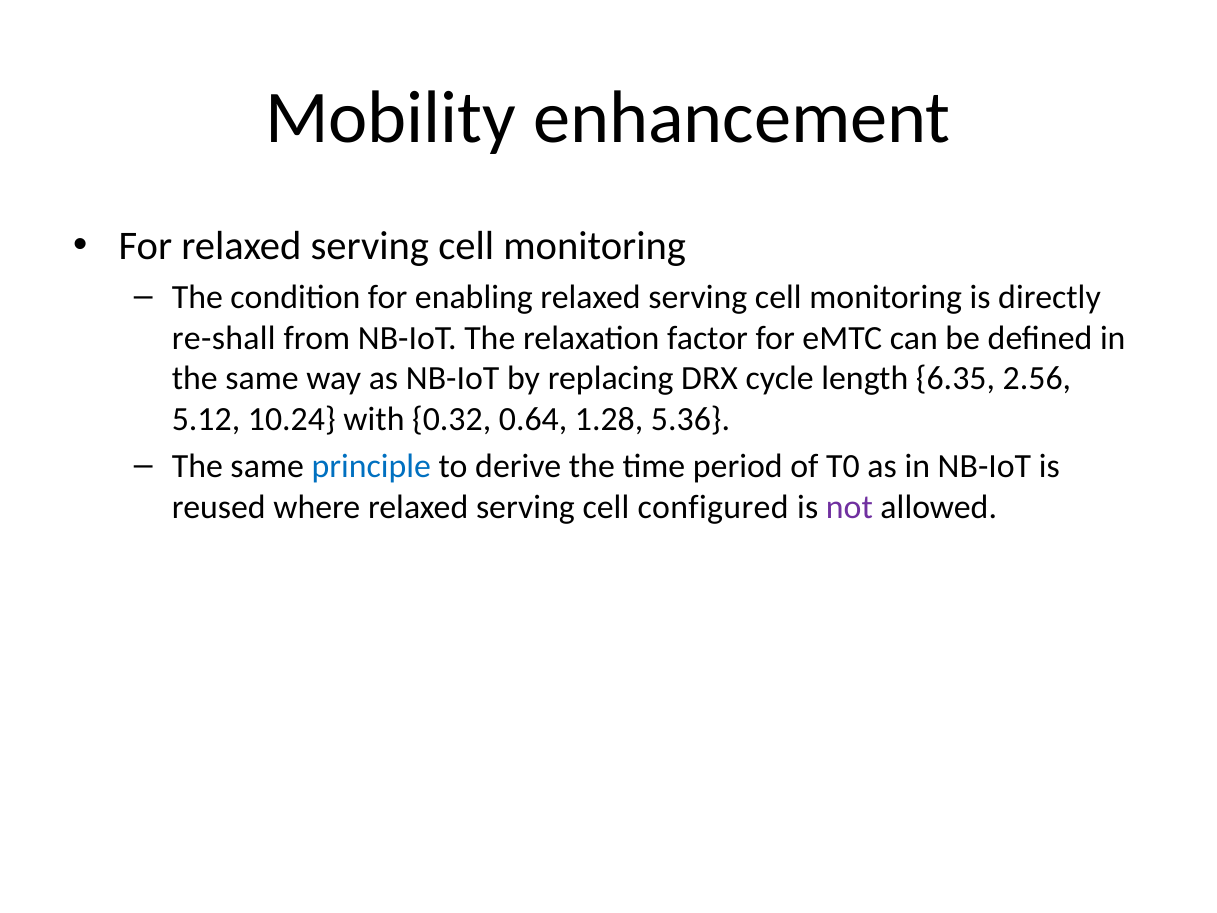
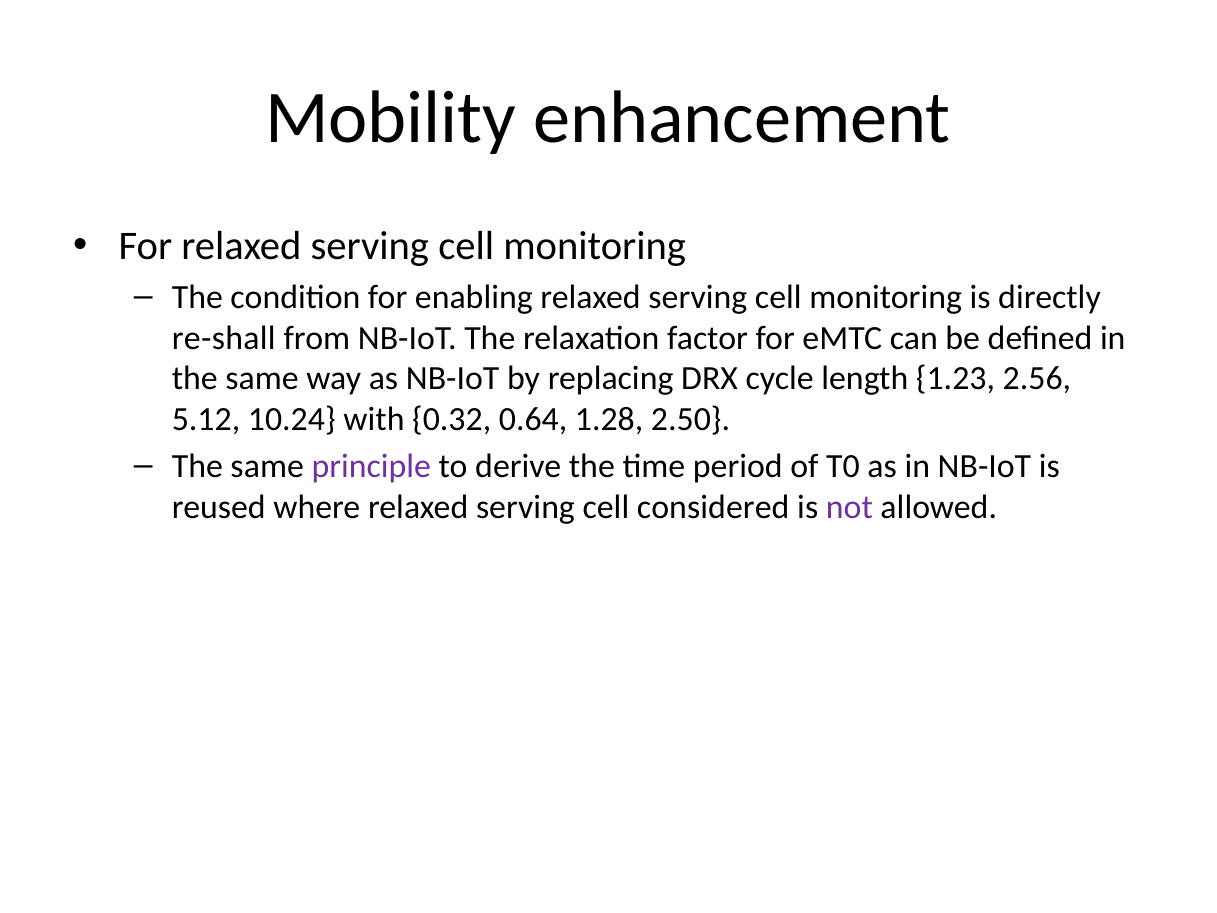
6.35: 6.35 -> 1.23
5.36: 5.36 -> 2.50
principle colour: blue -> purple
configured: configured -> considered
